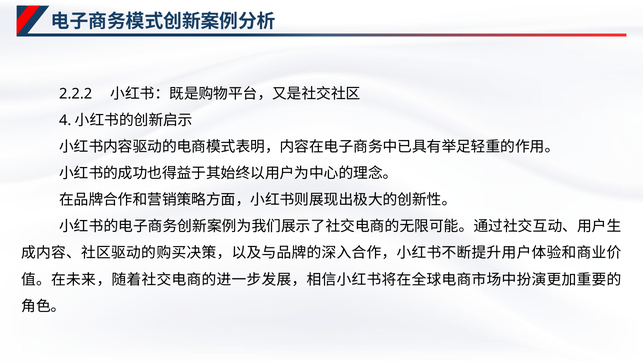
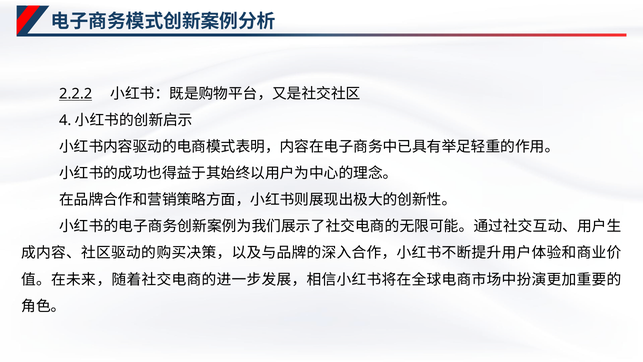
2.2.2 underline: none -> present
